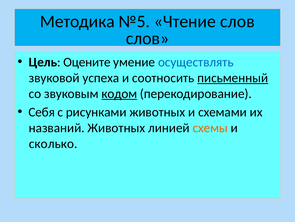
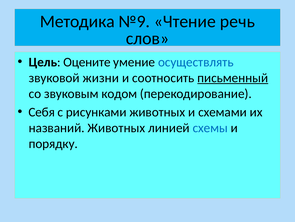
№5: №5 -> №9
Чтение слов: слов -> речь
успеха: успеха -> жизни
кодом underline: present -> none
схемы colour: orange -> blue
сколько: сколько -> порядку
